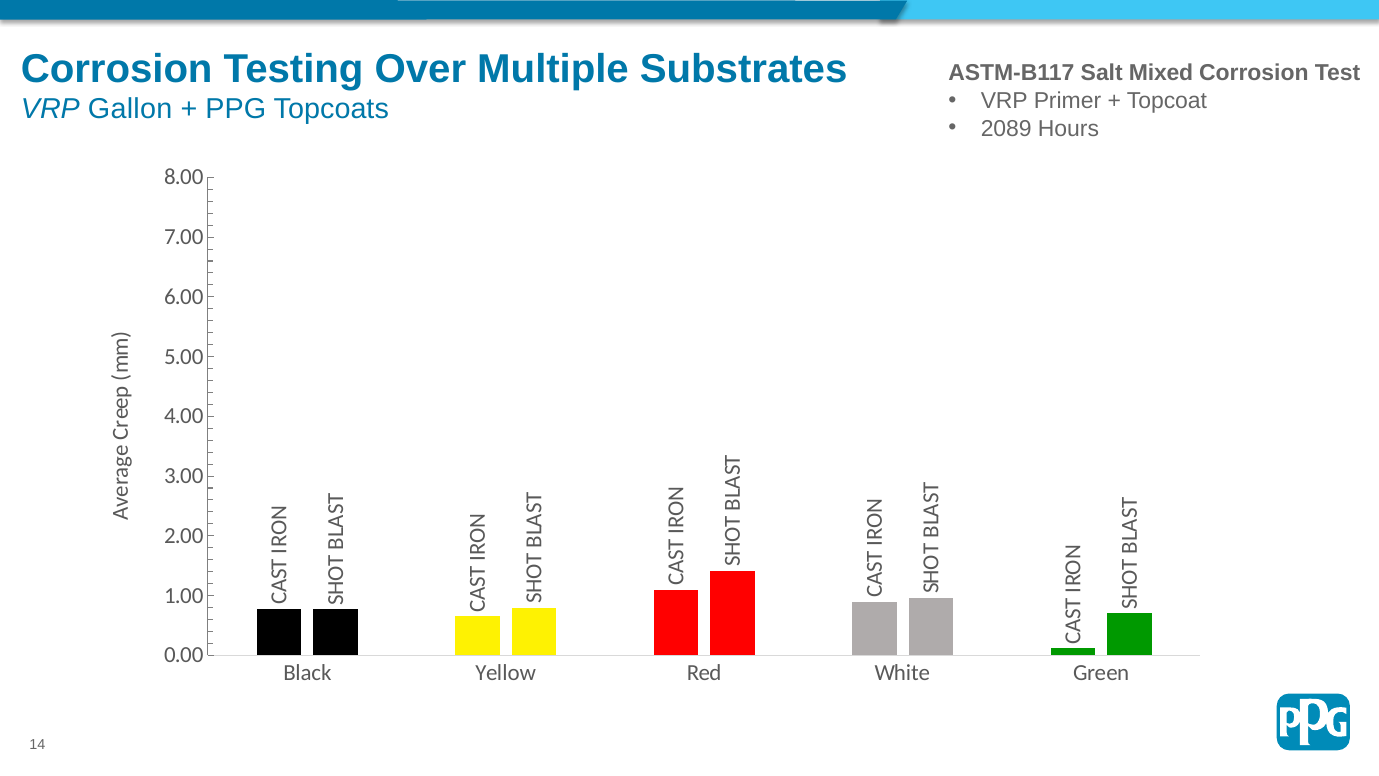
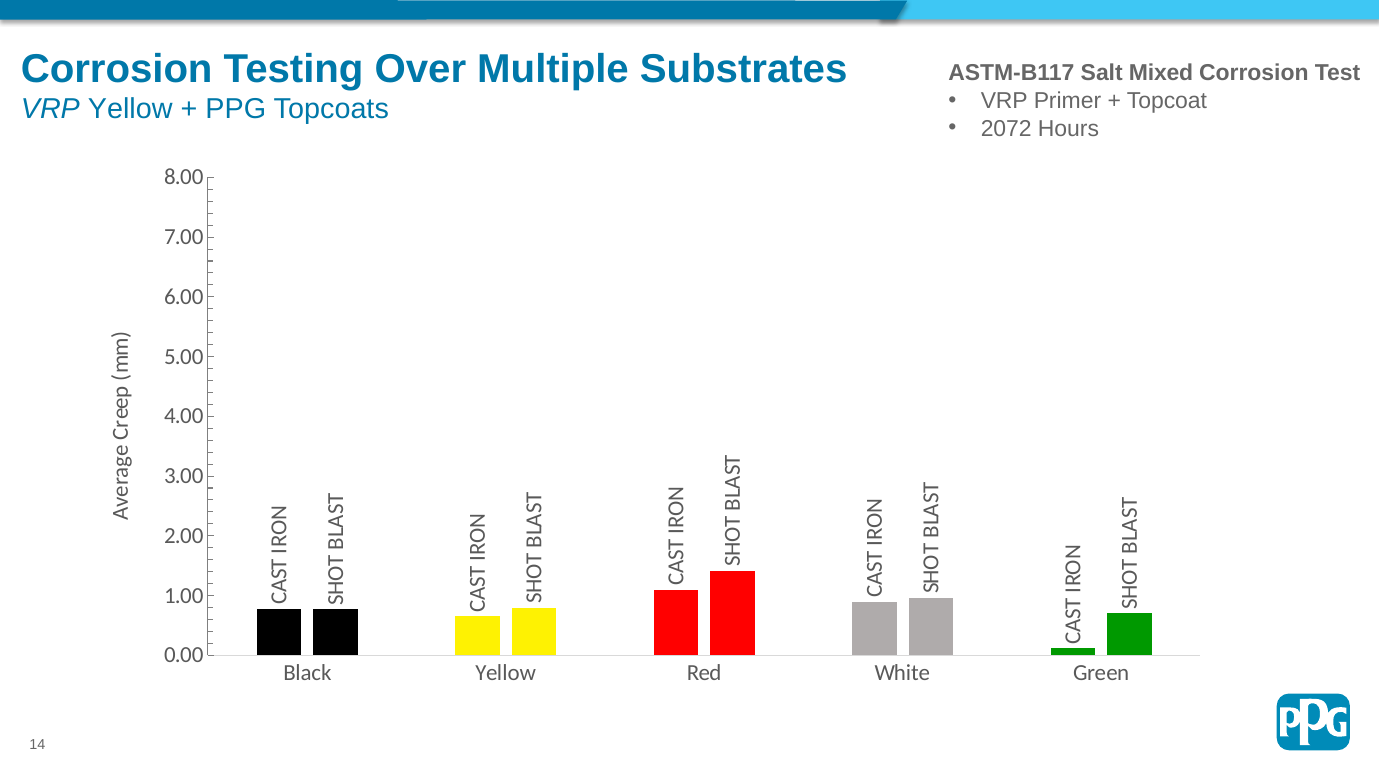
VRP Gallon: Gallon -> Yellow
2089: 2089 -> 2072
